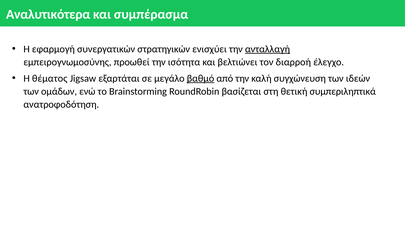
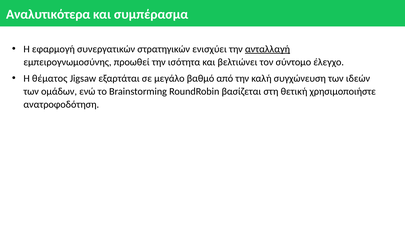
διαρροή: διαρροή -> σύντομο
βαθμό underline: present -> none
συμπεριληπτικά: συμπεριληπτικά -> χρησιμοποιήστε
